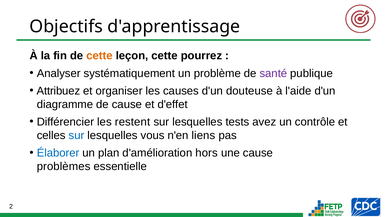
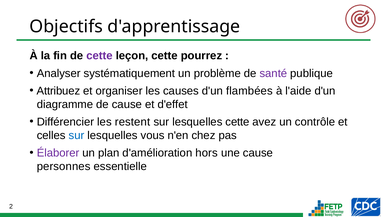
cette at (100, 56) colour: orange -> purple
douteuse: douteuse -> flambées
lesquelles tests: tests -> cette
liens: liens -> chez
Élaborer colour: blue -> purple
problèmes: problèmes -> personnes
